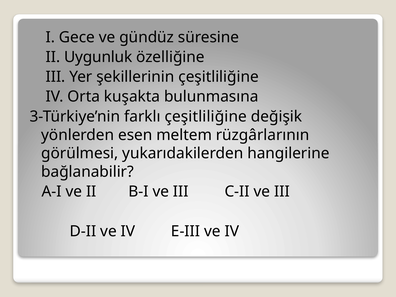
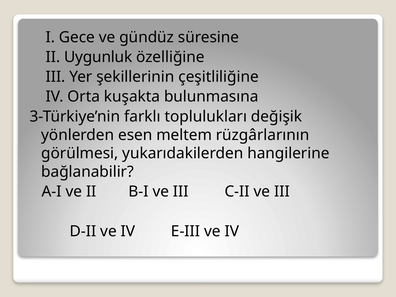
farklı çeşitliliğine: çeşitliliğine -> toplulukları
